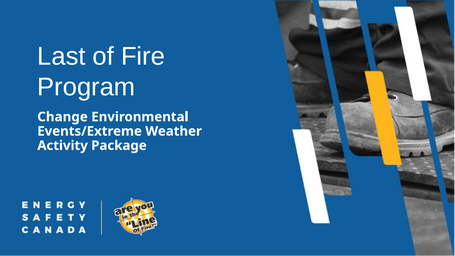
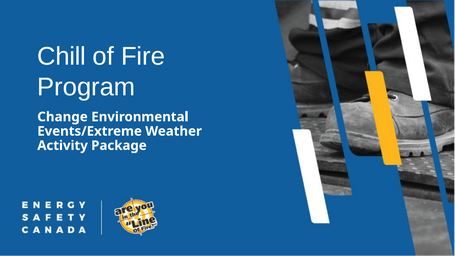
Last: Last -> Chill
